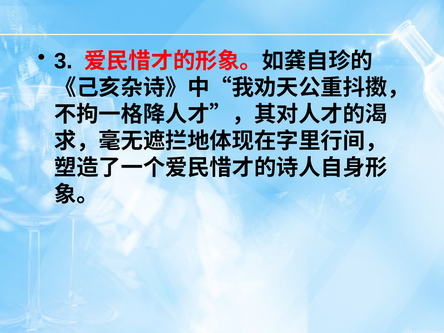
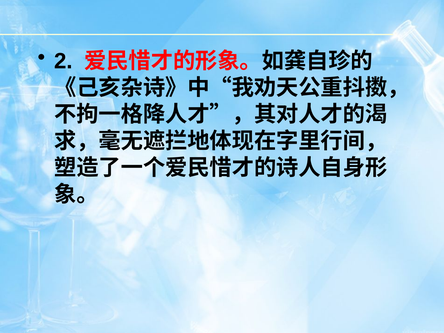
3: 3 -> 2
